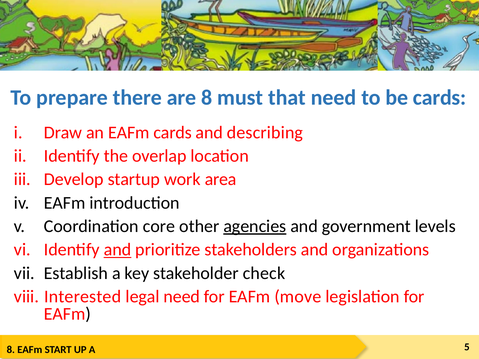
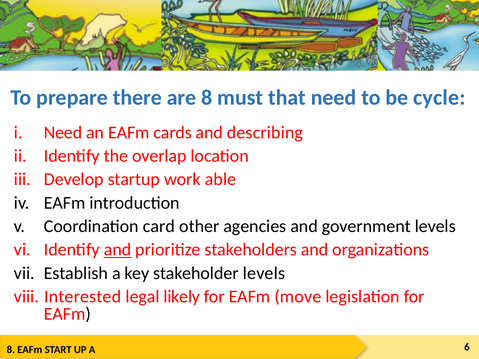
be cards: cards -> cycle
Draw at (63, 133): Draw -> Need
area: area -> able
core: core -> card
agencies underline: present -> none
stakeholder check: check -> levels
legal need: need -> likely
5: 5 -> 6
